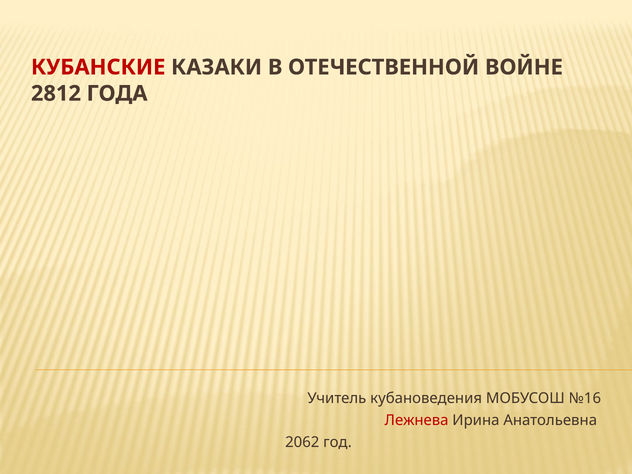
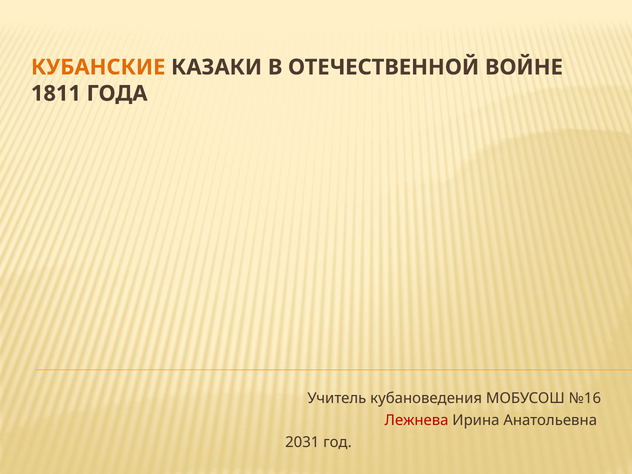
КУБАНСКИЕ colour: red -> orange
2812: 2812 -> 1811
2062: 2062 -> 2031
